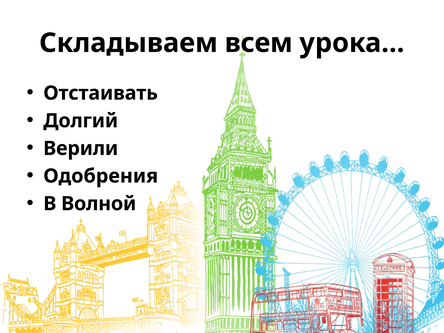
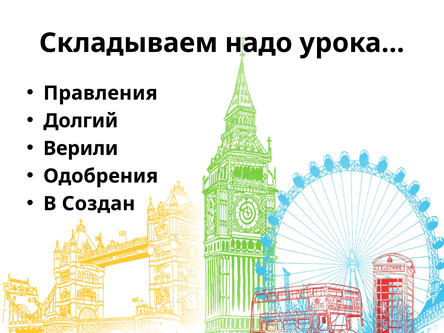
всем: всем -> надо
Отстаивать: Отстаивать -> Правления
Волной: Волной -> Создан
